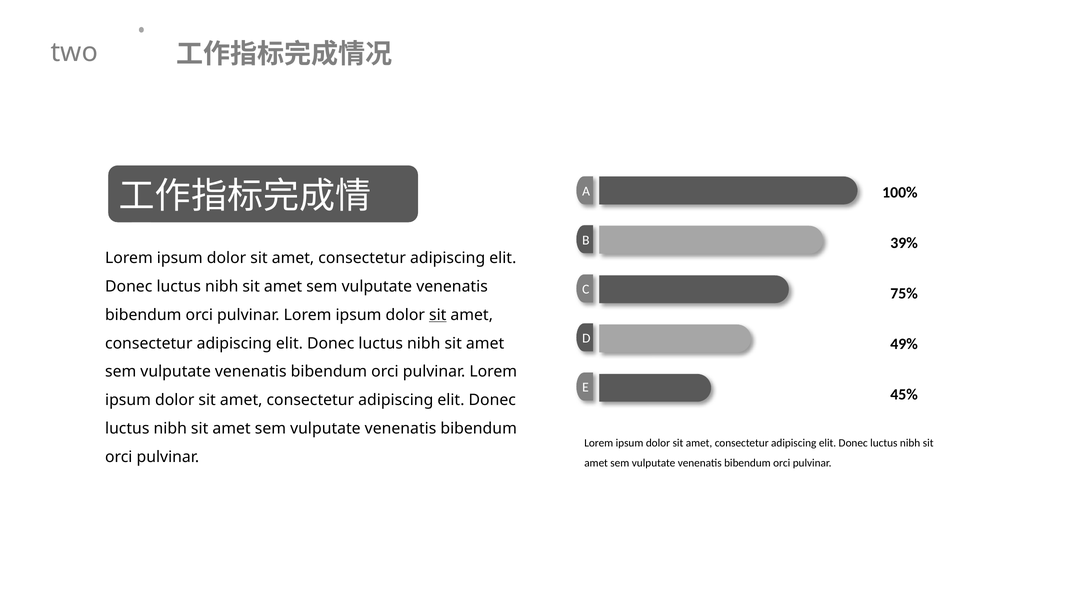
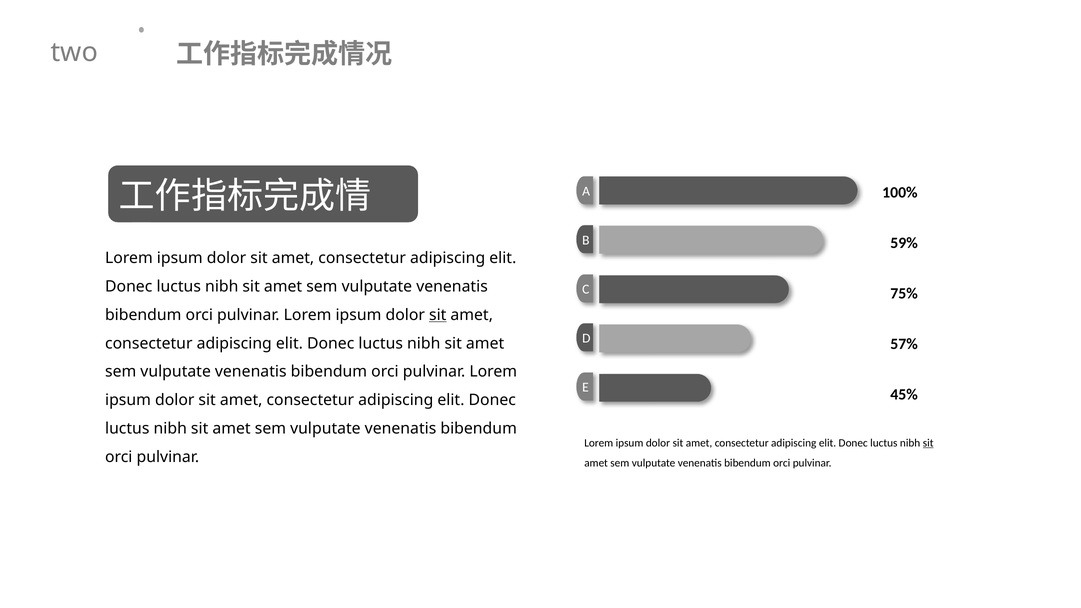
39%: 39% -> 59%
49%: 49% -> 57%
sit at (928, 443) underline: none -> present
